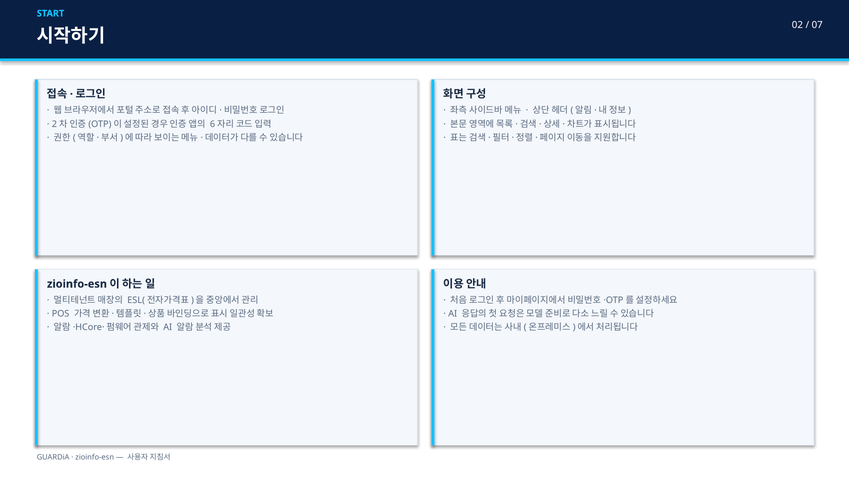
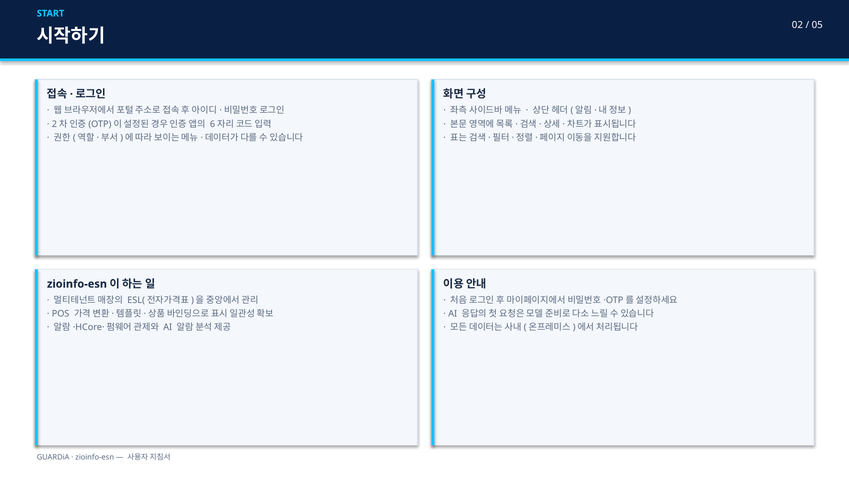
07: 07 -> 05
